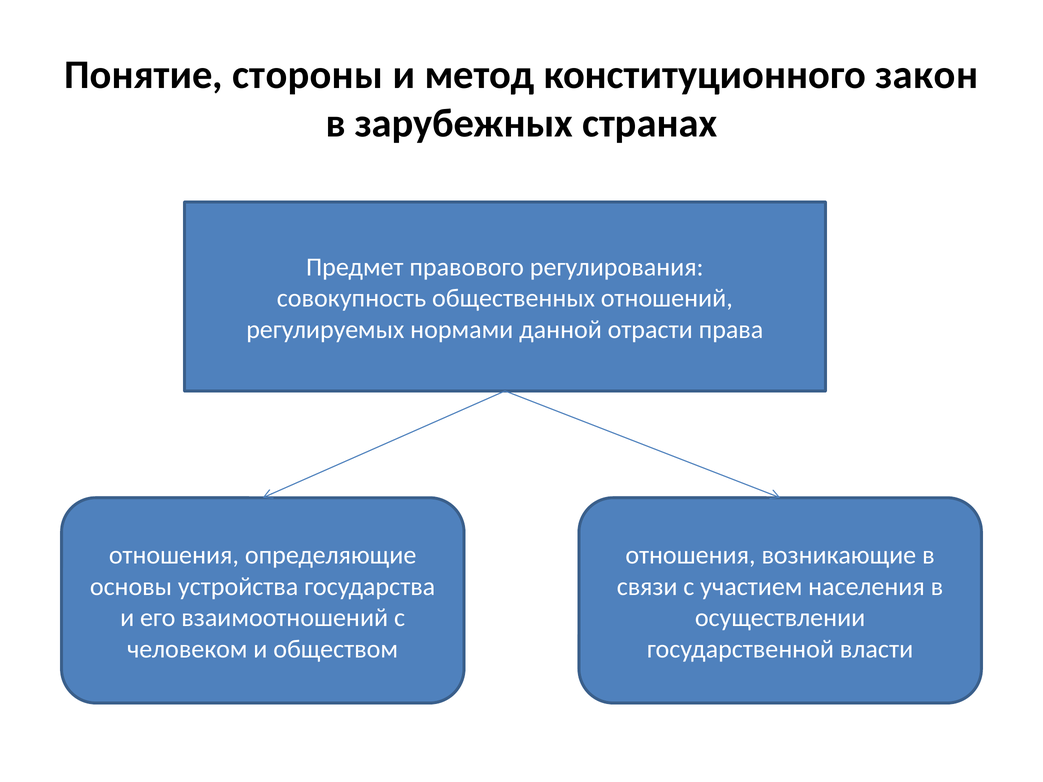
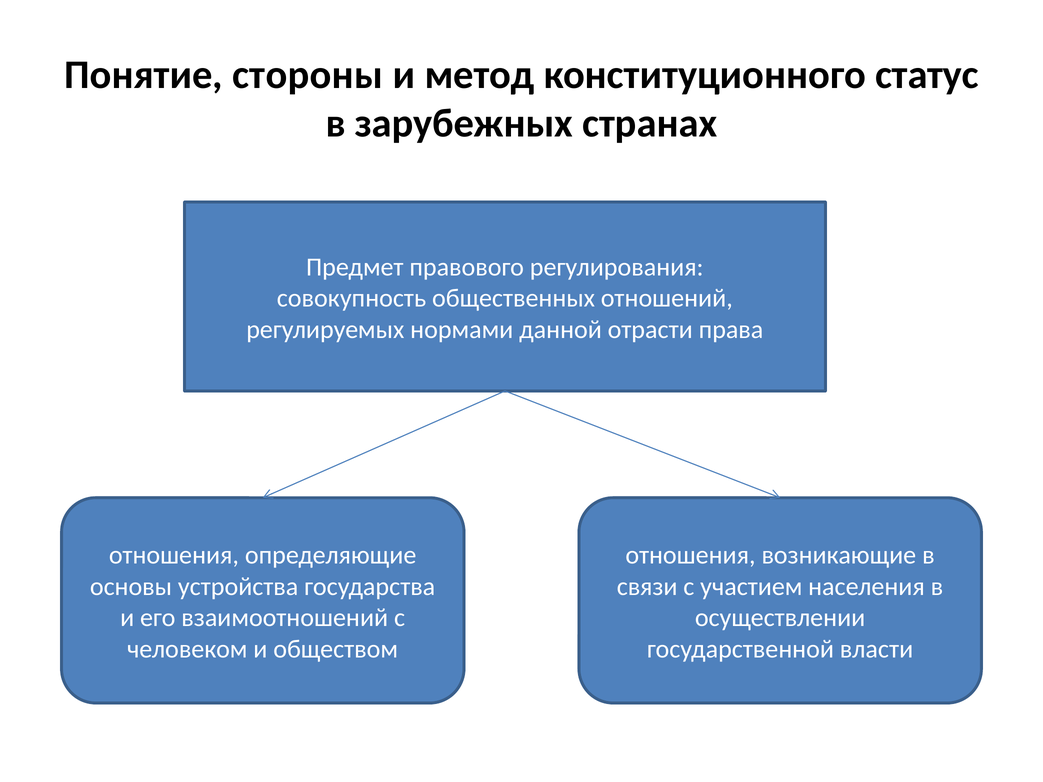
закон: закон -> статус
